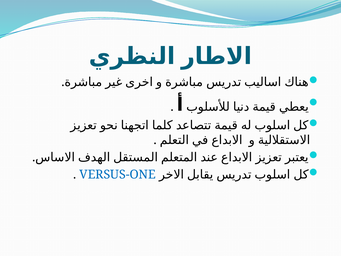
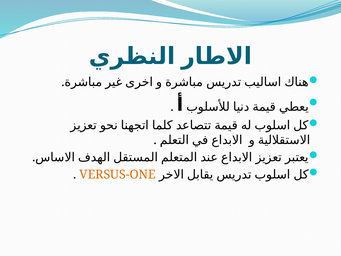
VERSUS-ONE colour: blue -> orange
